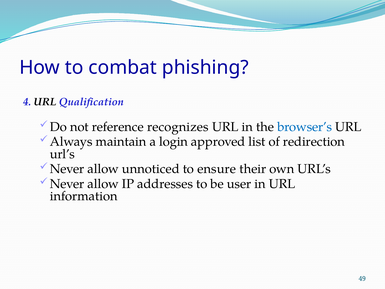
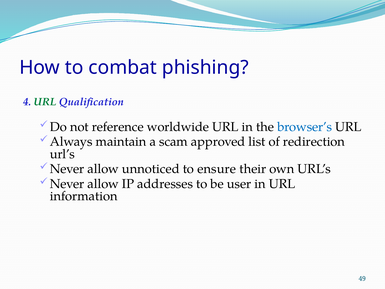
URL at (45, 102) colour: black -> green
recognizes: recognizes -> worldwide
login: login -> scam
